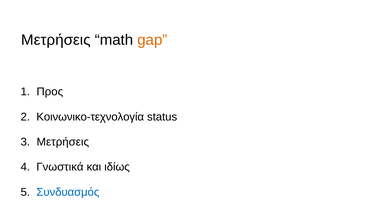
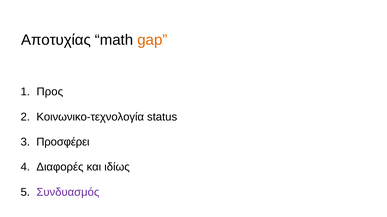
Μετρήσεις at (56, 40): Μετρήσεις -> Αποτυχίας
Μετρήσεις at (63, 142): Μετρήσεις -> Προσφέρει
Γνωστικά: Γνωστικά -> Διαφορές
Συνδυασμός colour: blue -> purple
